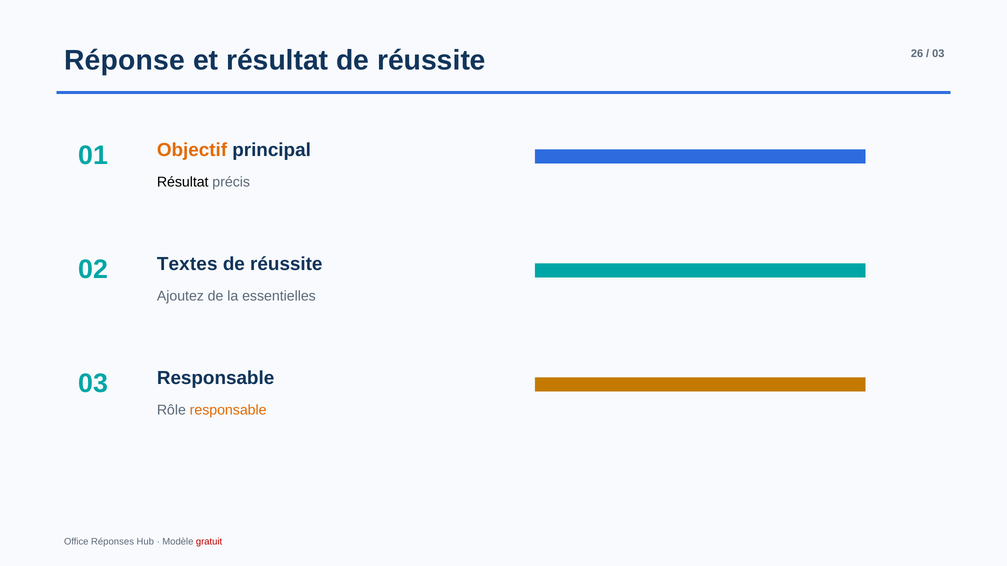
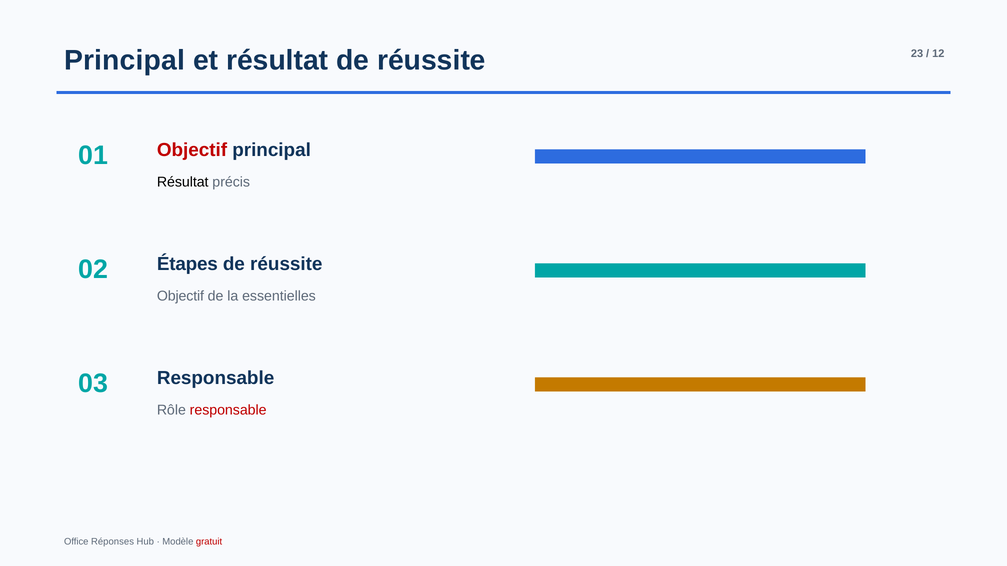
Réponse at (125, 60): Réponse -> Principal
26: 26 -> 23
03 at (938, 54): 03 -> 12
Objectif at (192, 150) colour: orange -> red
Textes: Textes -> Étapes
Ajoutez at (180, 296): Ajoutez -> Objectif
responsable at (228, 410) colour: orange -> red
